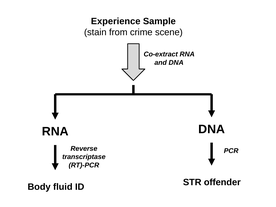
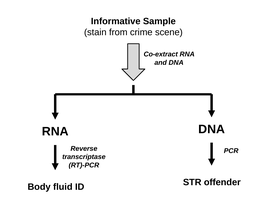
Experience: Experience -> Informative
